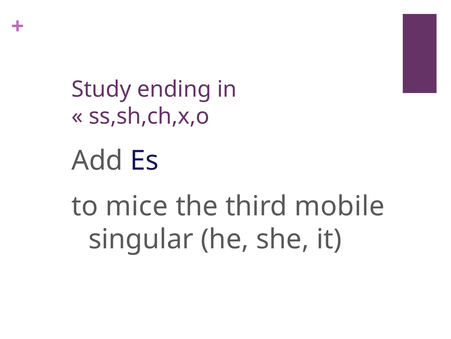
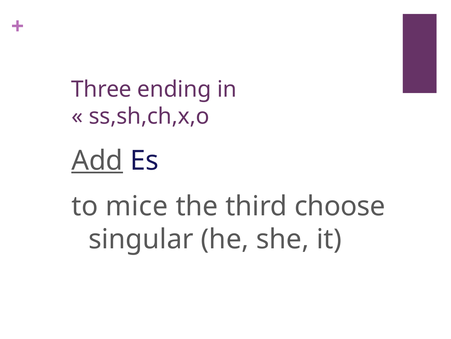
Study: Study -> Three
Add underline: none -> present
mobile: mobile -> choose
